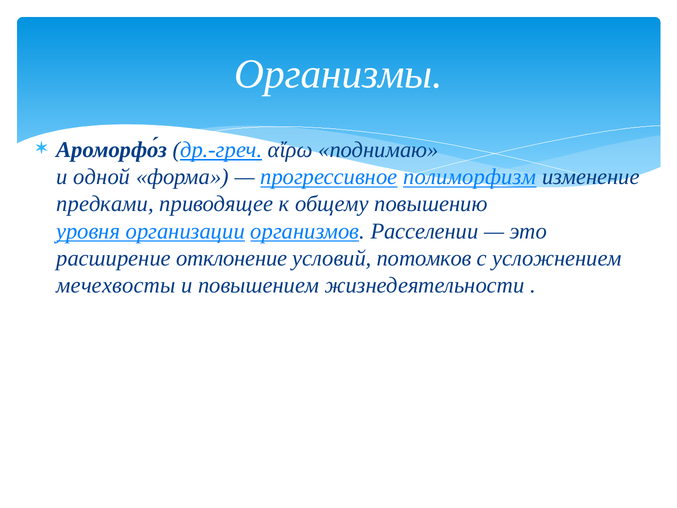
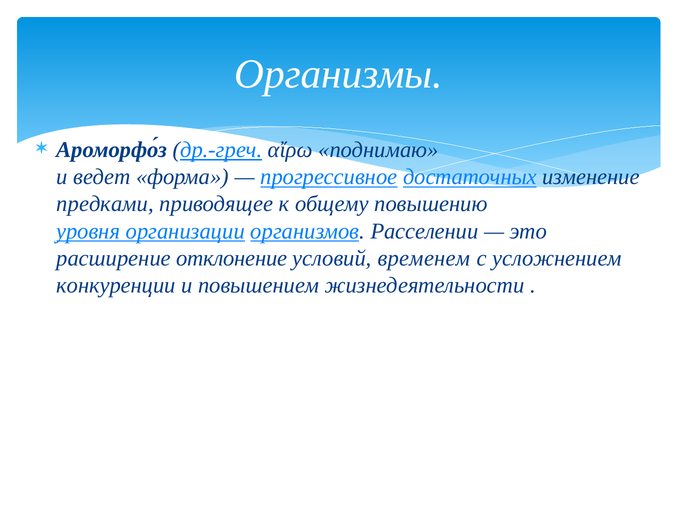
одной: одной -> ведет
полиморфизм: полиморфизм -> достаточных
потомков: потомков -> временем
мечехвосты: мечехвосты -> конкуренции
